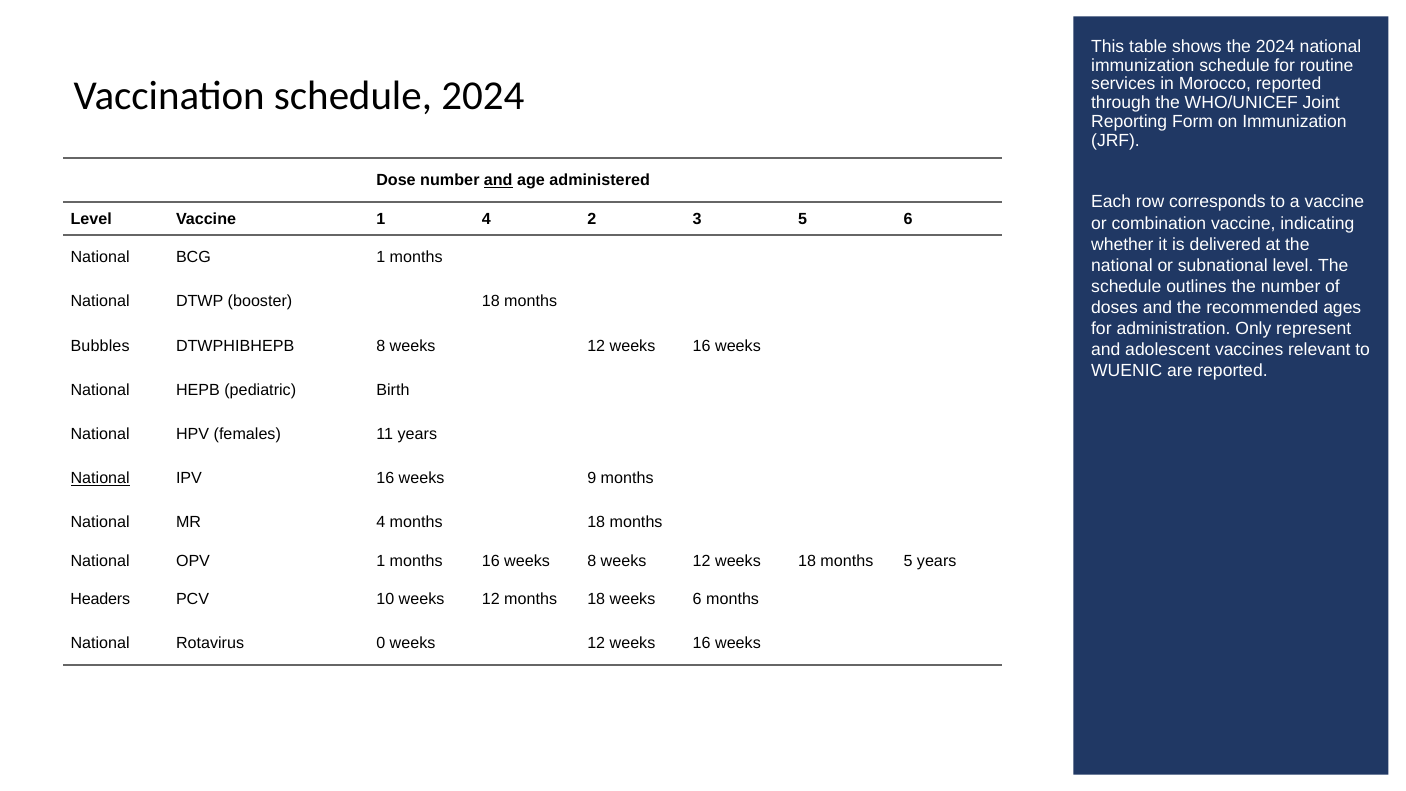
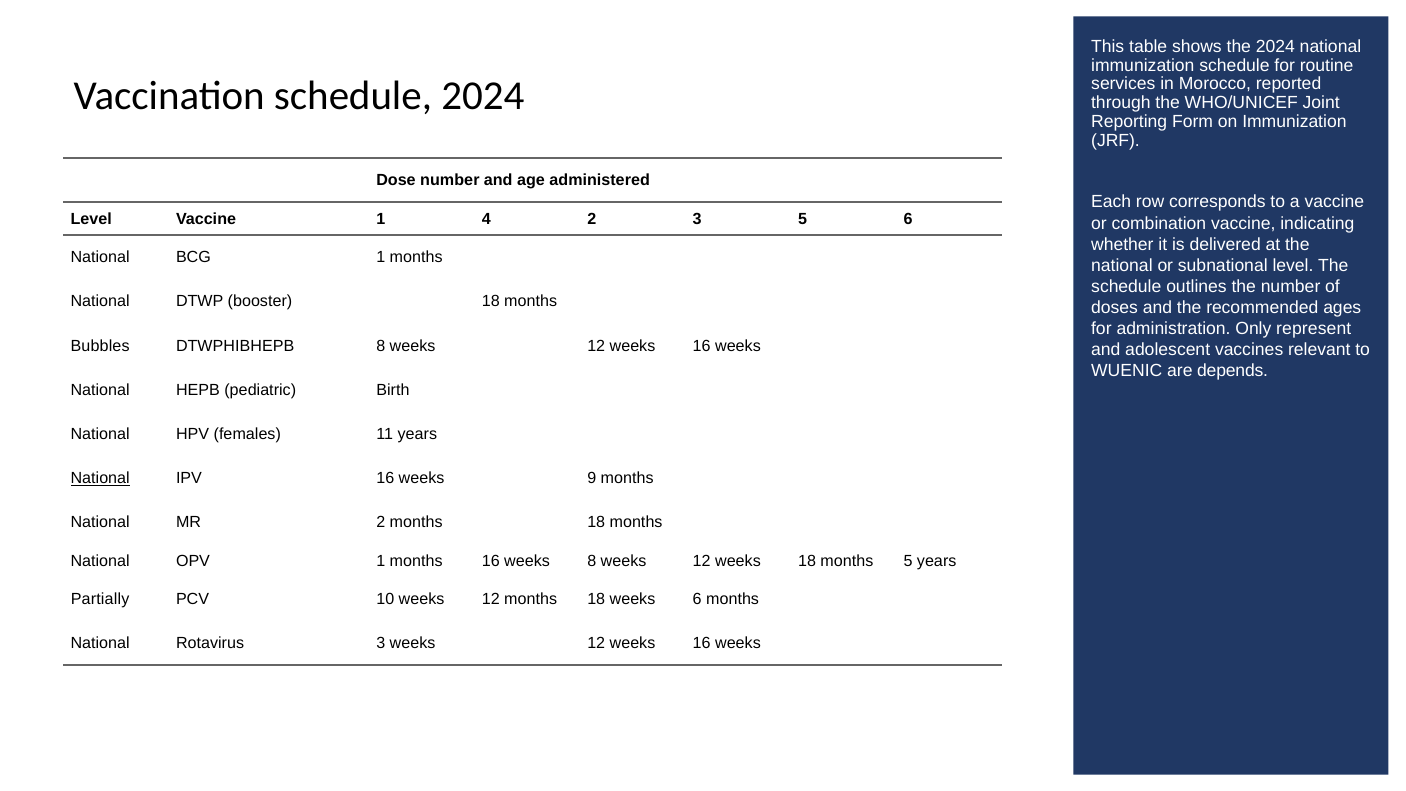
and at (498, 181) underline: present -> none
are reported: reported -> depends
MR 4: 4 -> 2
Headers: Headers -> Partially
Rotavirus 0: 0 -> 3
